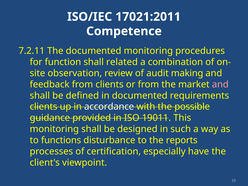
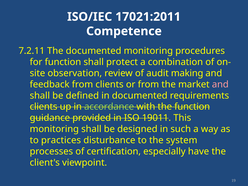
related: related -> protect
accordance colour: white -> light green
the possible: possible -> function
functions: functions -> practices
reports: reports -> system
